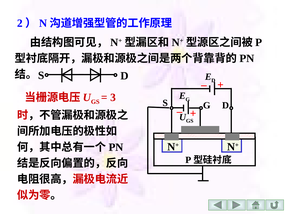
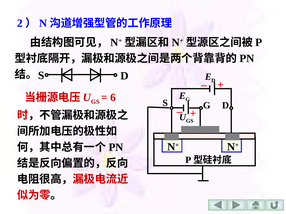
3: 3 -> 6
